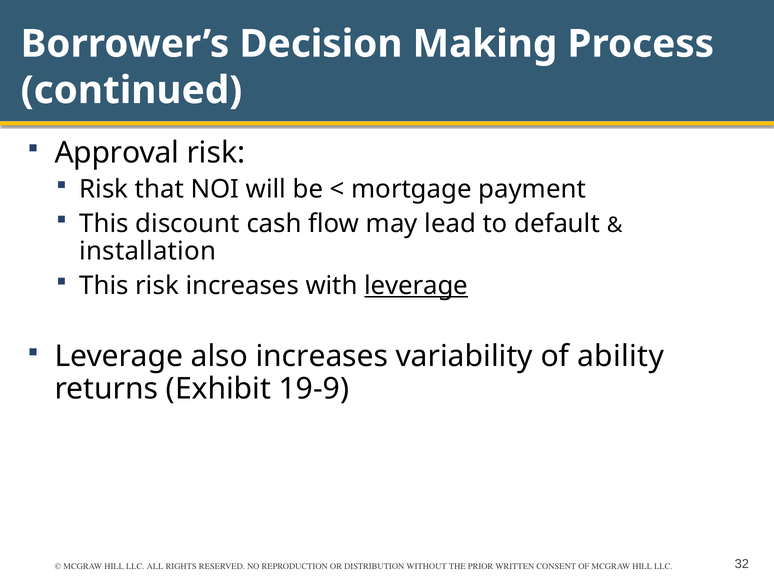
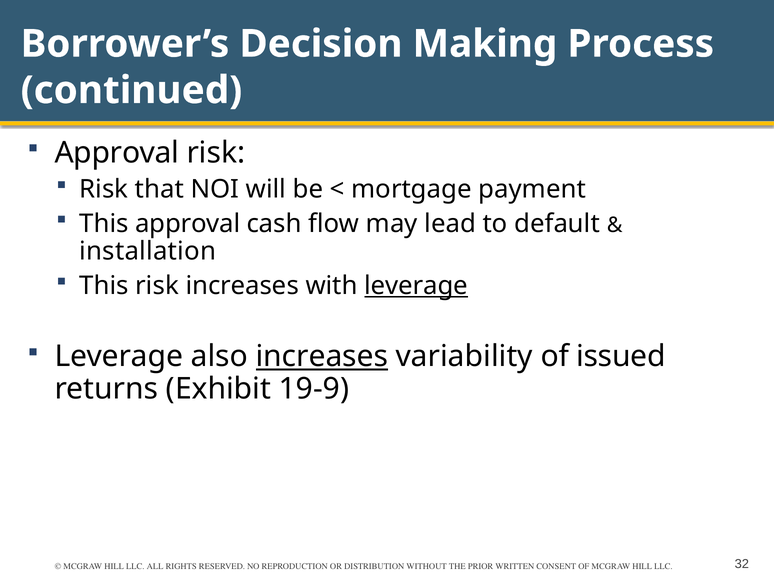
This discount: discount -> approval
increases at (322, 357) underline: none -> present
ability: ability -> issued
